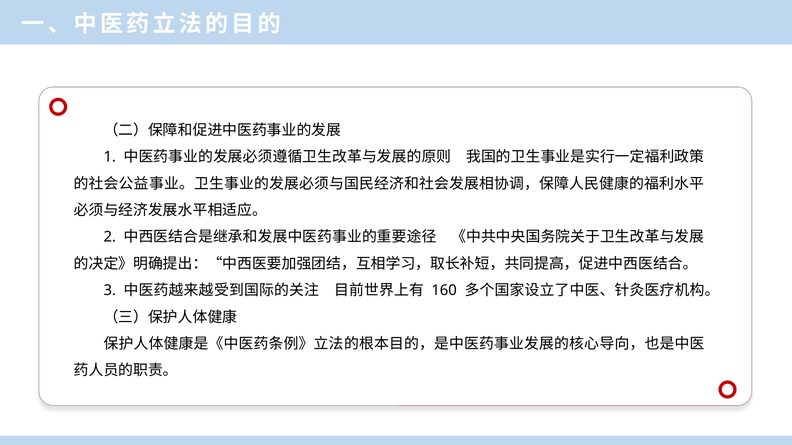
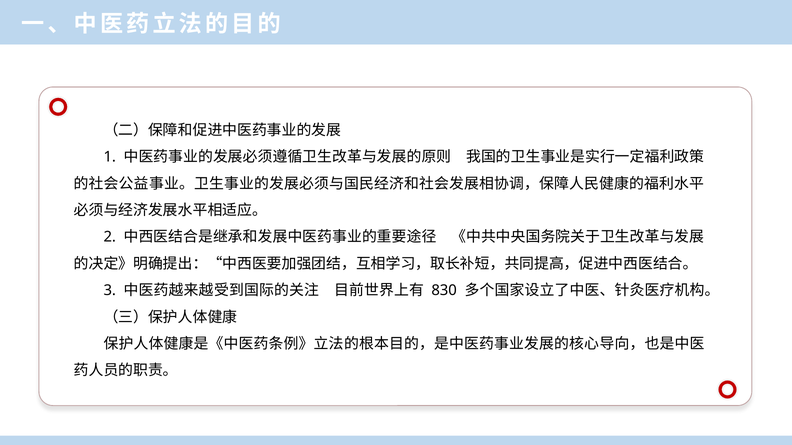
160: 160 -> 830
